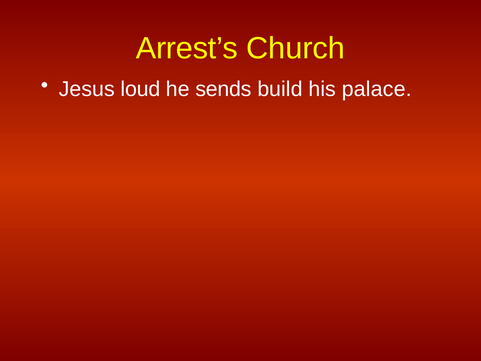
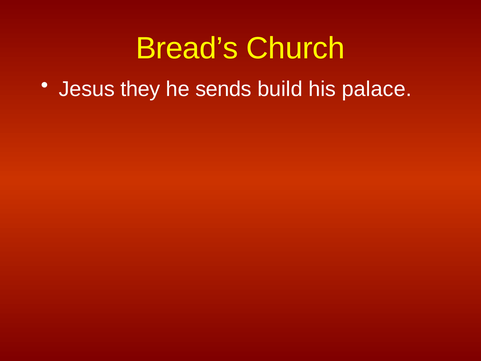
Arrest’s: Arrest’s -> Bread’s
loud: loud -> they
